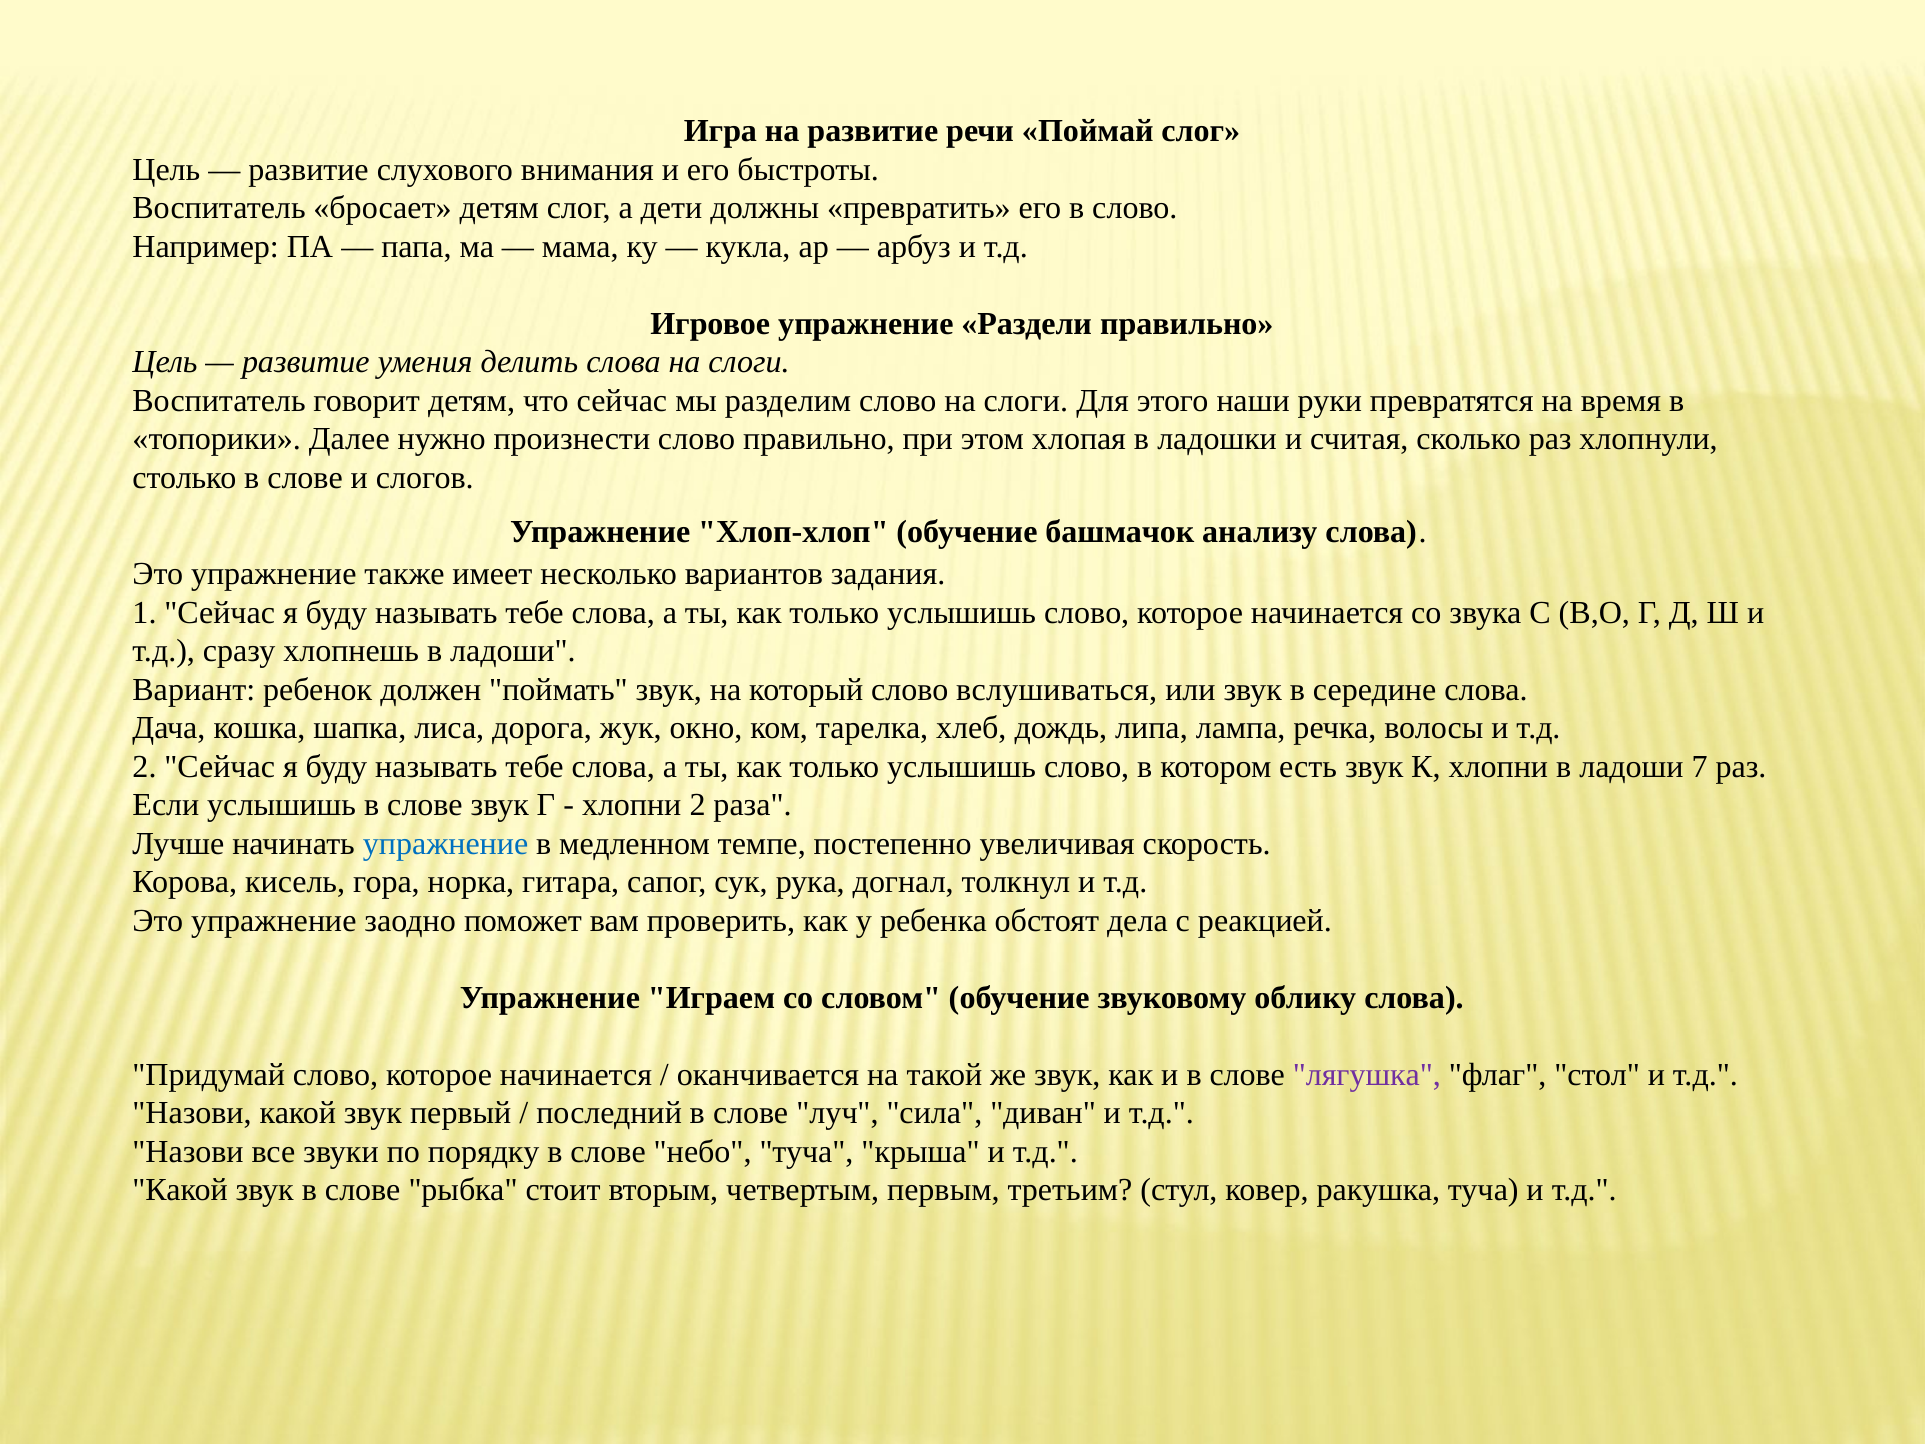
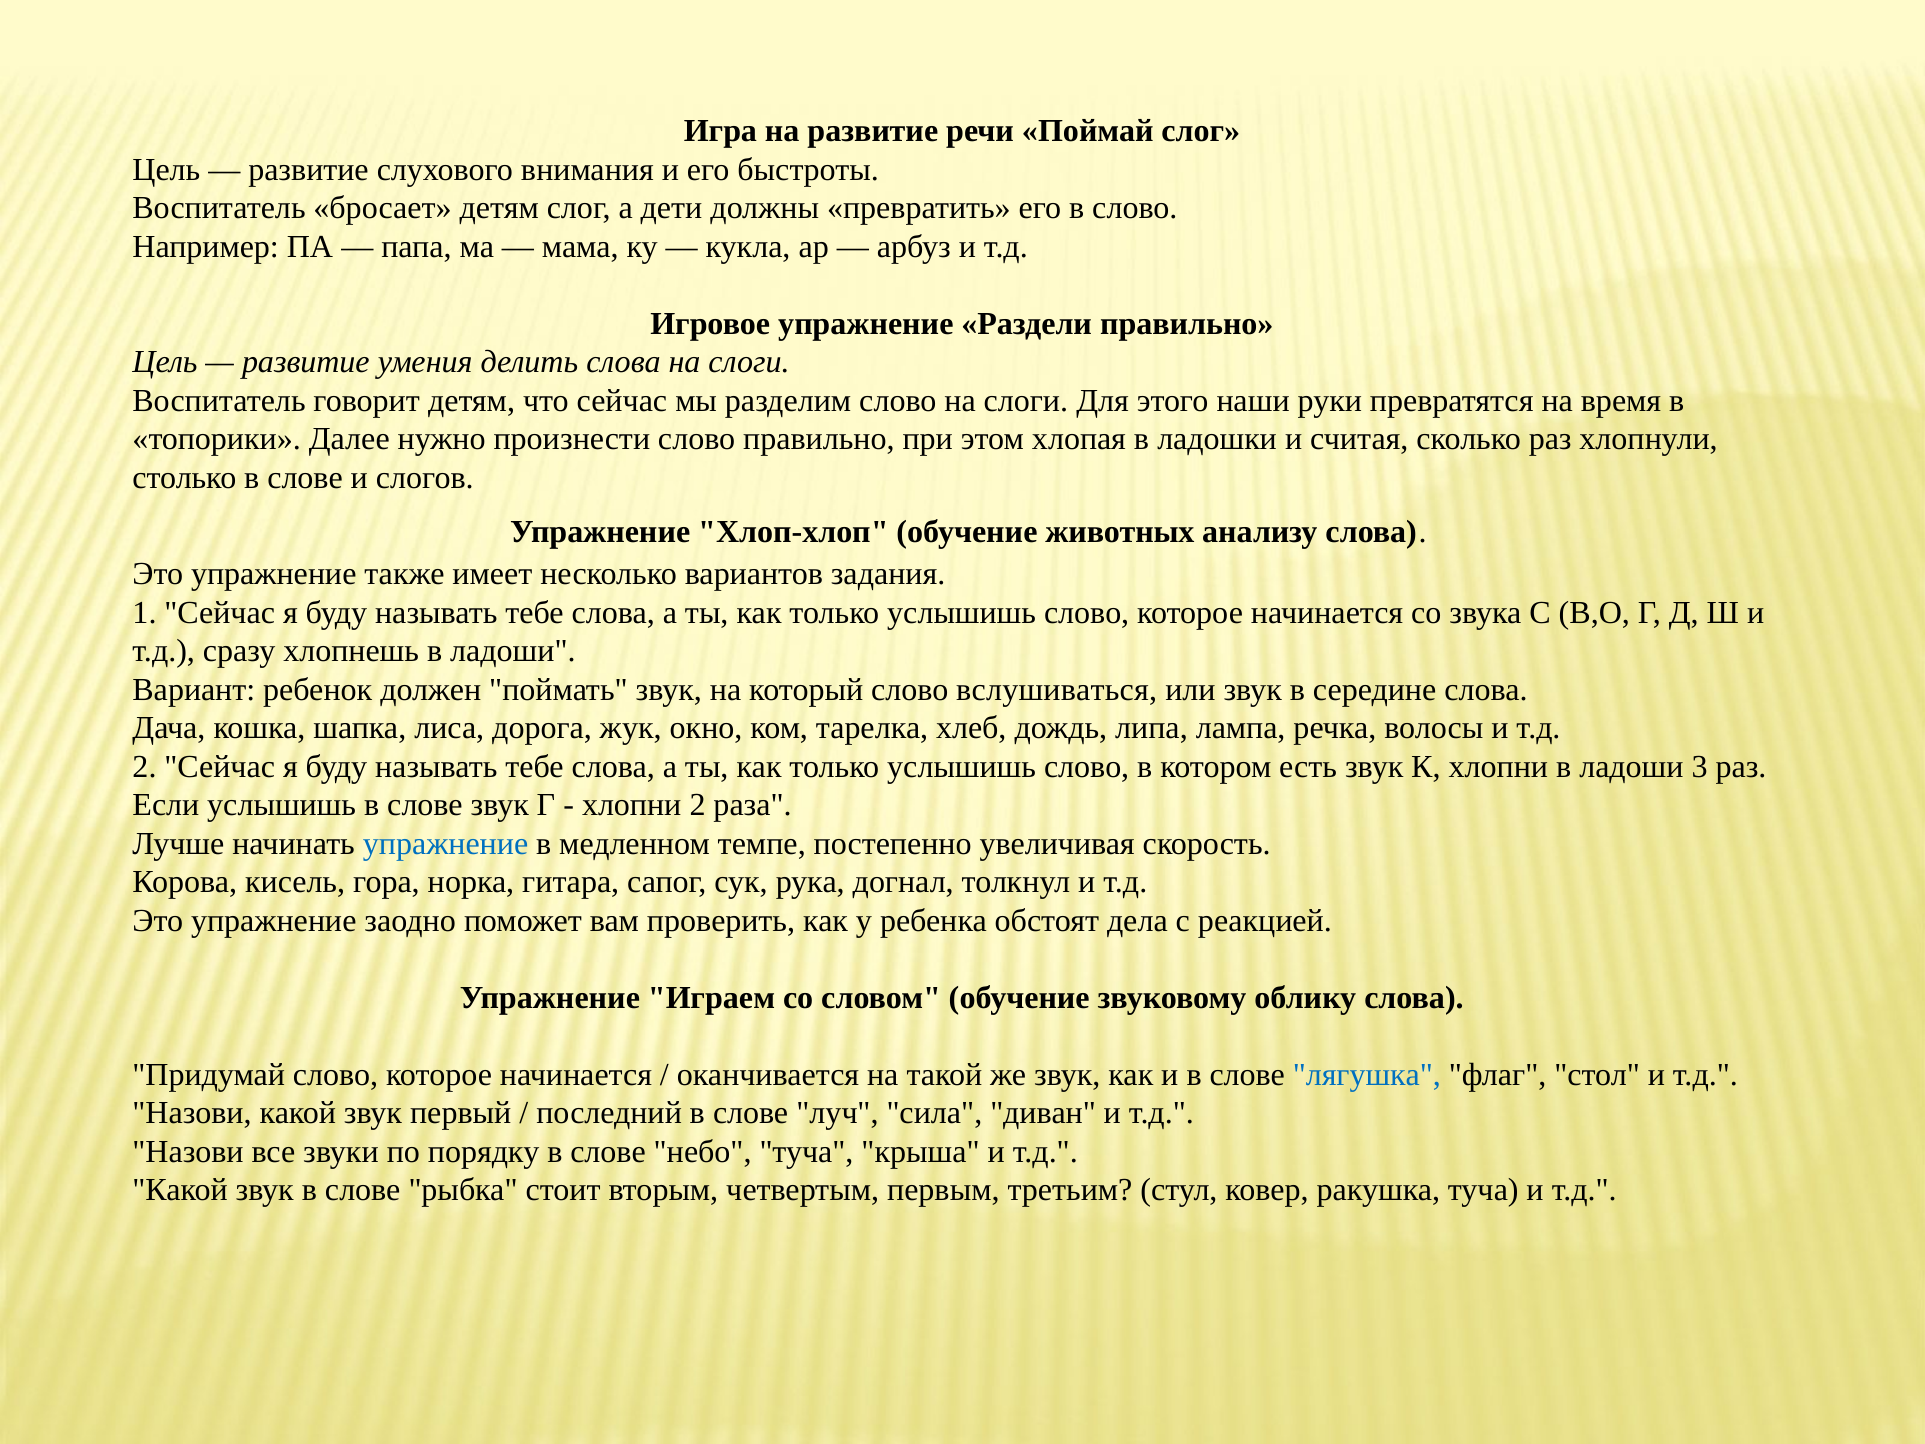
башмачок: башмачок -> животных
7: 7 -> 3
лягушка colour: purple -> blue
